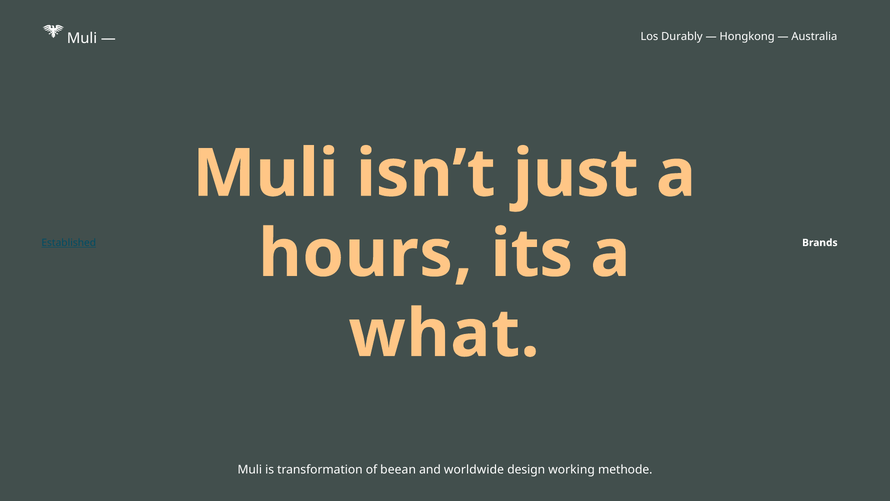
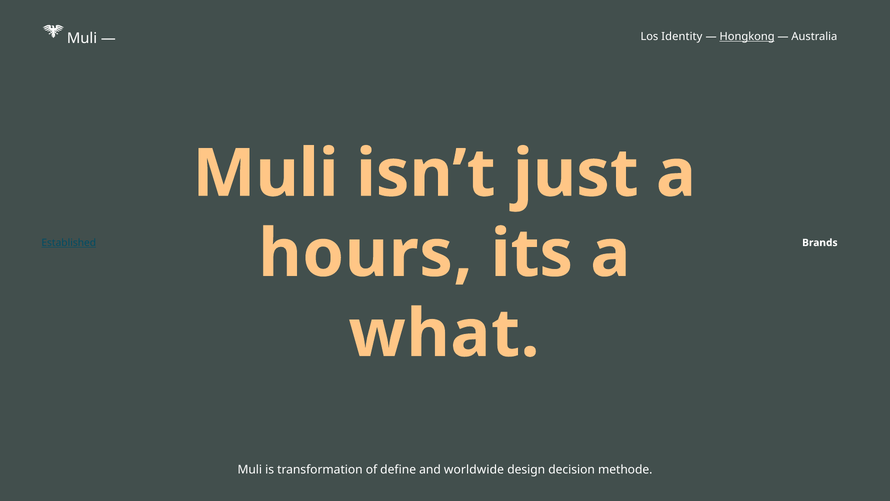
Durably: Durably -> Identity
Hongkong underline: none -> present
beean: beean -> define
working: working -> decision
